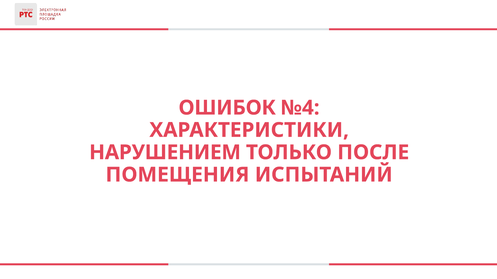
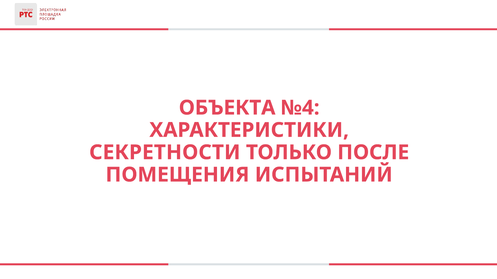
ОШИБОК: ОШИБОК -> ОБЪЕКТА
НАРУШЕНИЕМ: НАРУШЕНИЕМ -> СЕКРЕТНОСТИ
